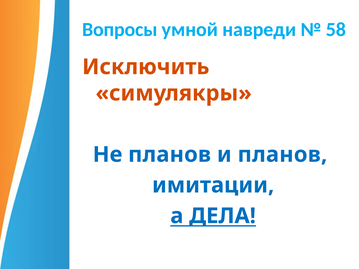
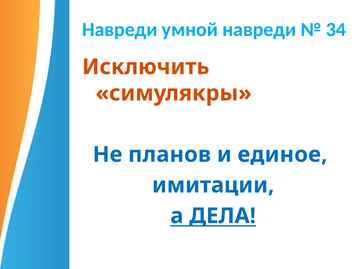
Вопросы at (120, 29): Вопросы -> Навреди
58: 58 -> 34
и планов: планов -> единое
